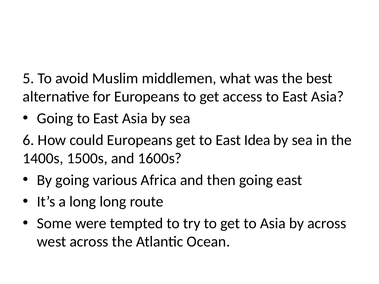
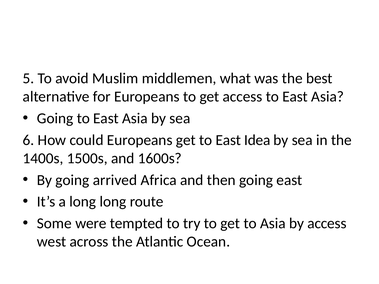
various: various -> arrived
by across: across -> access
